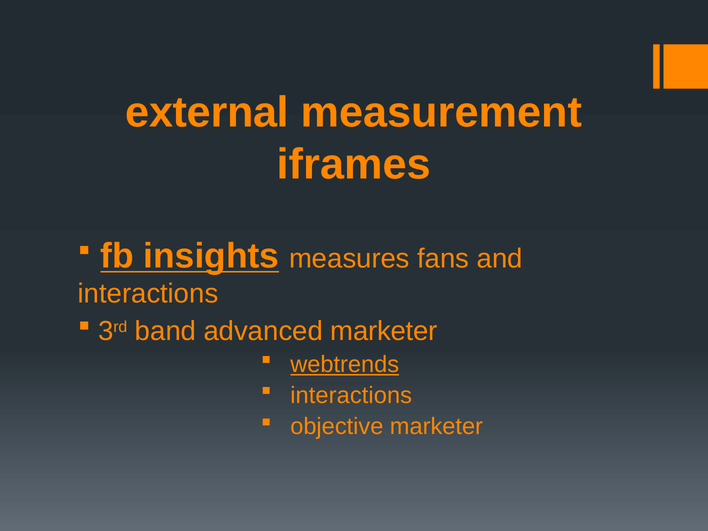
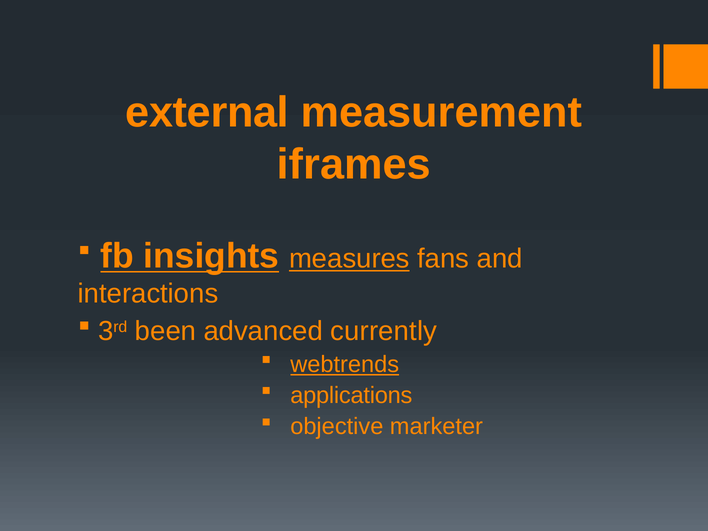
measures underline: none -> present
band: band -> been
advanced marketer: marketer -> currently
interactions at (351, 395): interactions -> applications
